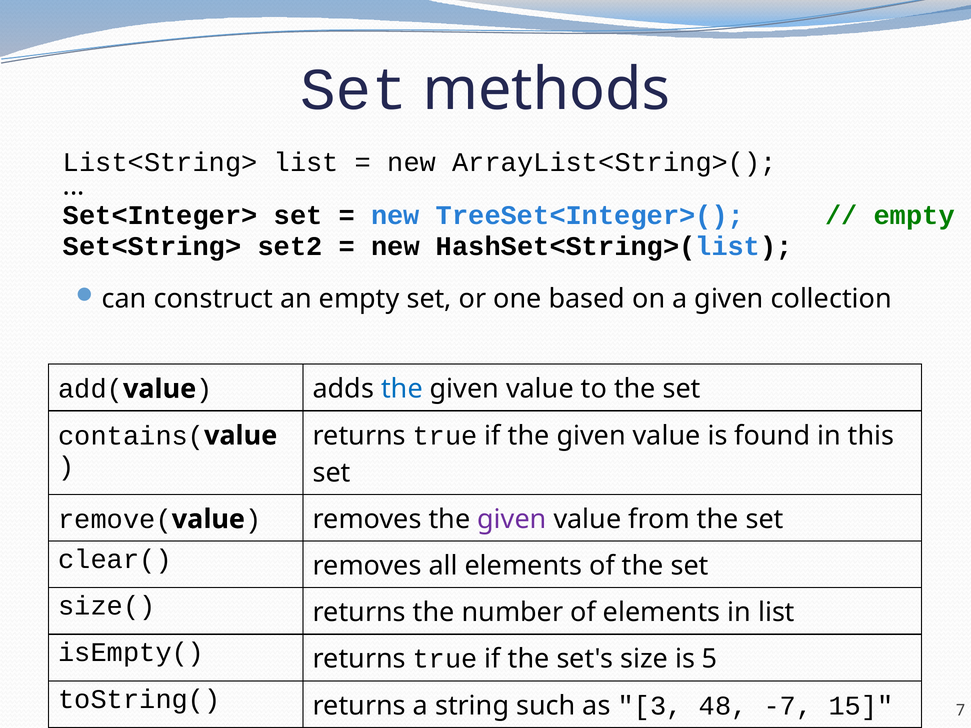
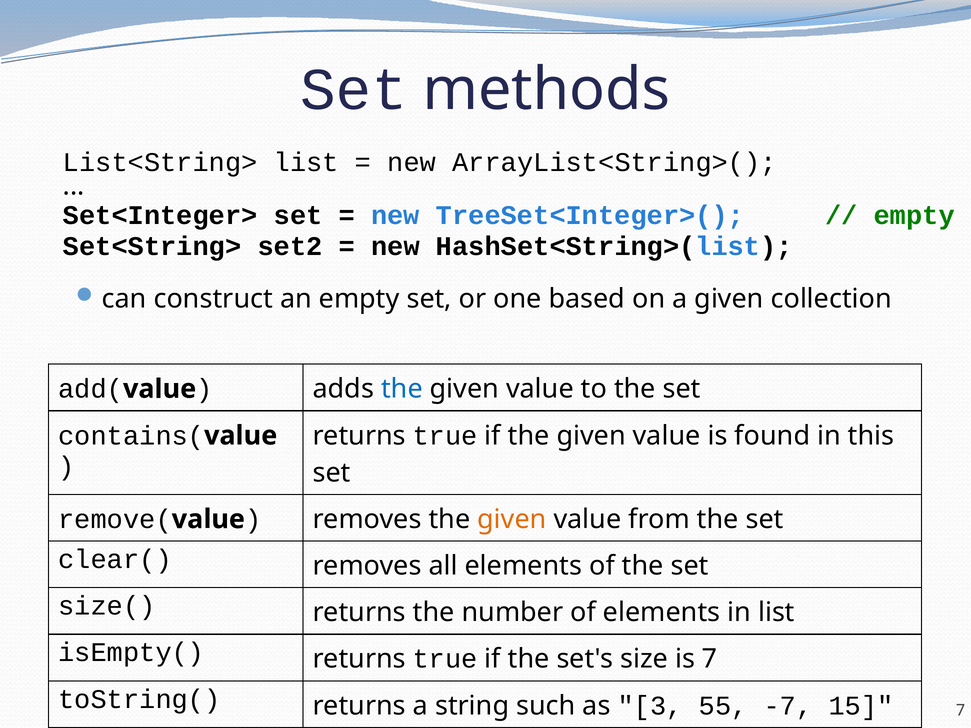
given at (512, 519) colour: purple -> orange
is 5: 5 -> 7
48: 48 -> 55
